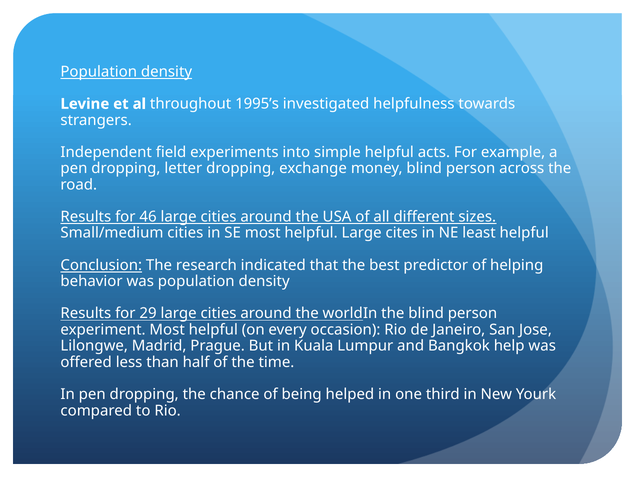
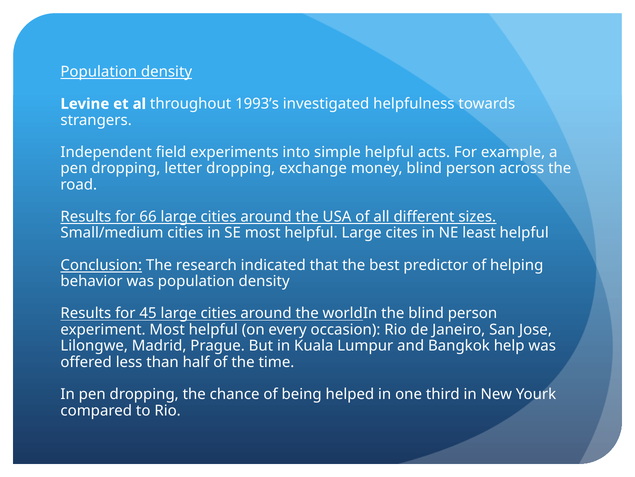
1995’s: 1995’s -> 1993’s
46: 46 -> 66
29: 29 -> 45
